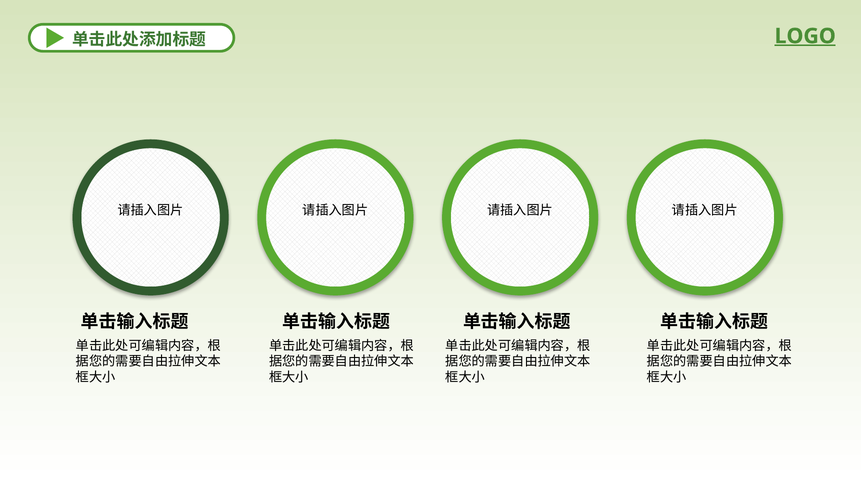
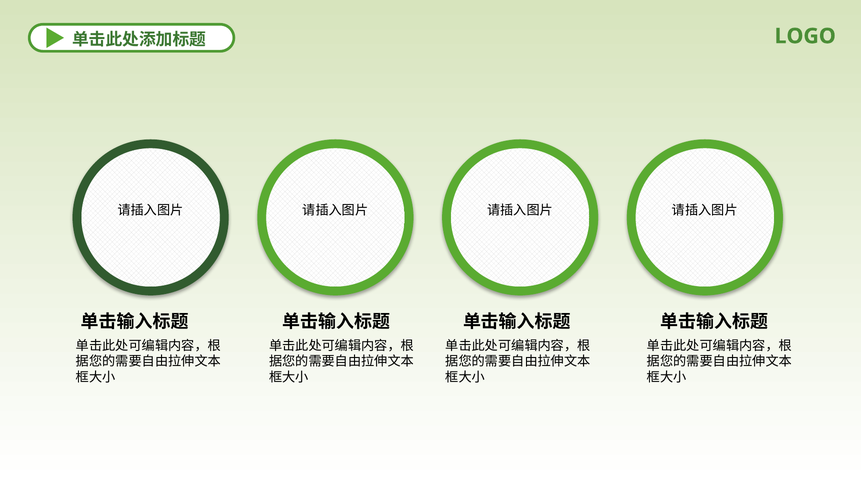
LOGO underline: present -> none
